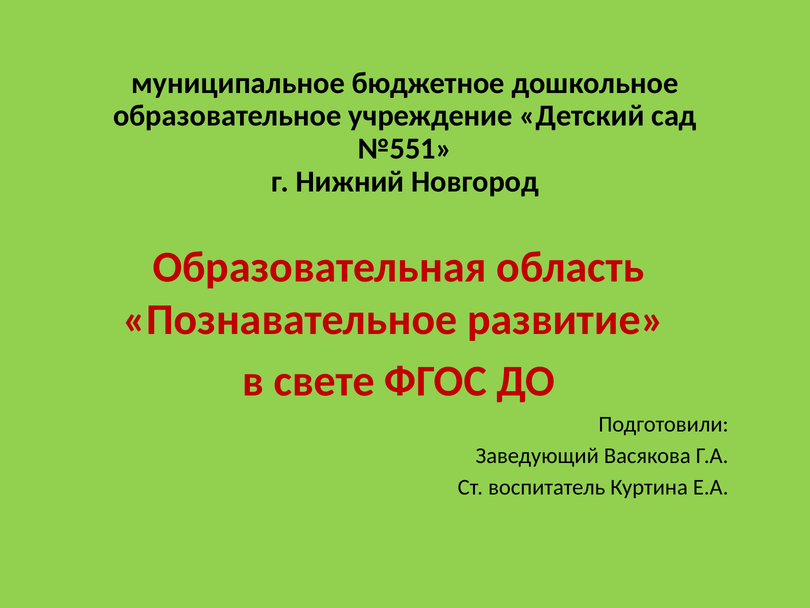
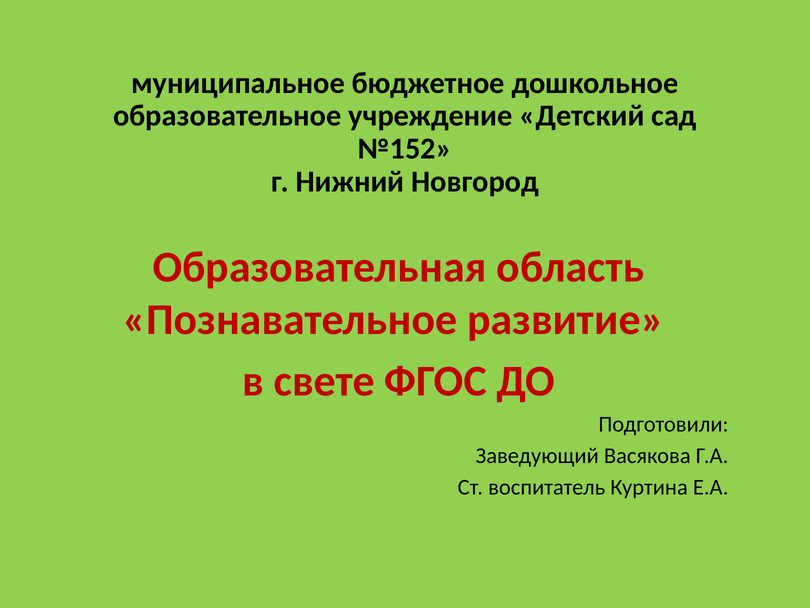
№551: №551 -> №152
